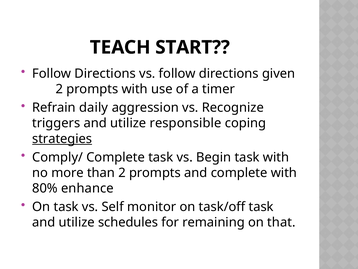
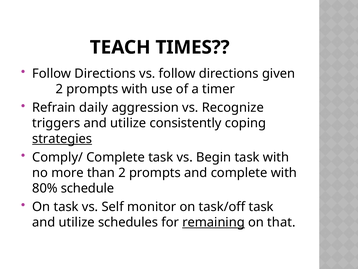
START: START -> TIMES
responsible: responsible -> consistently
enhance: enhance -> schedule
remaining underline: none -> present
